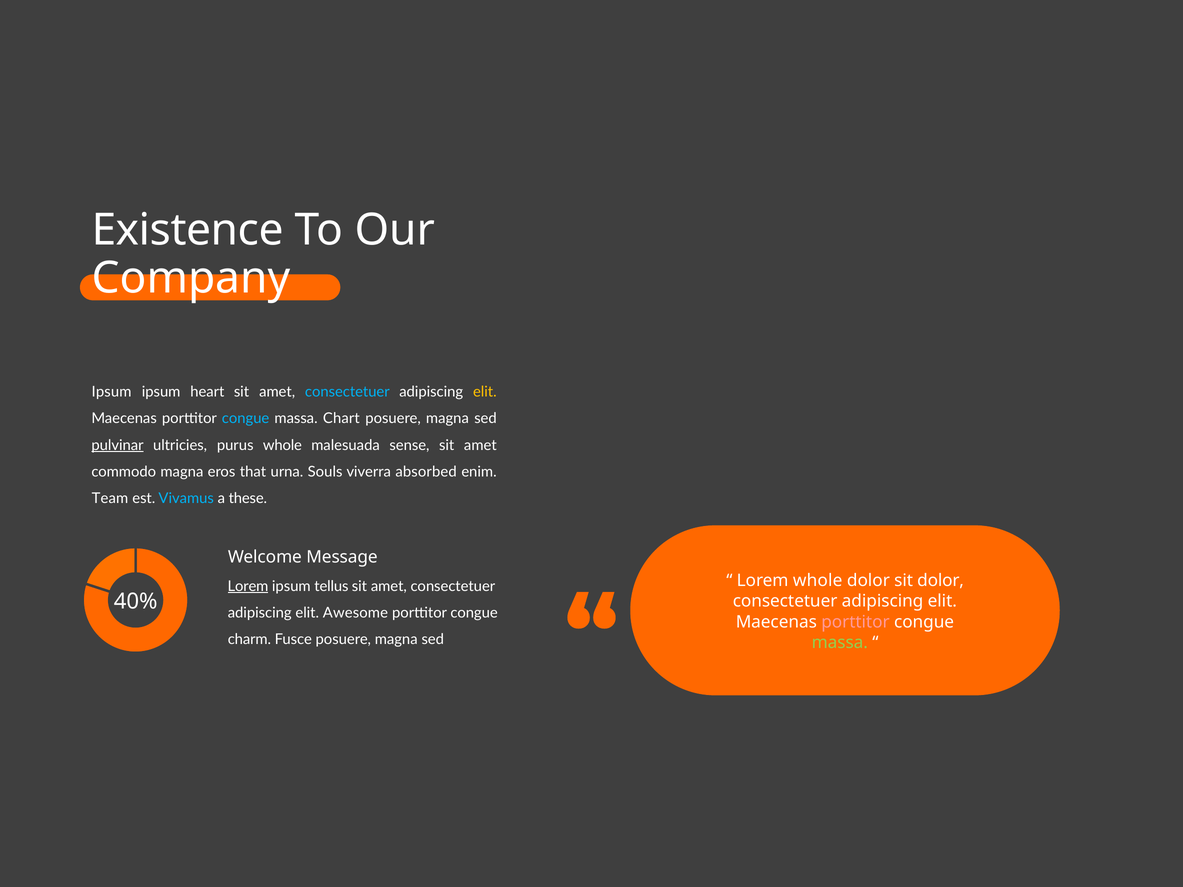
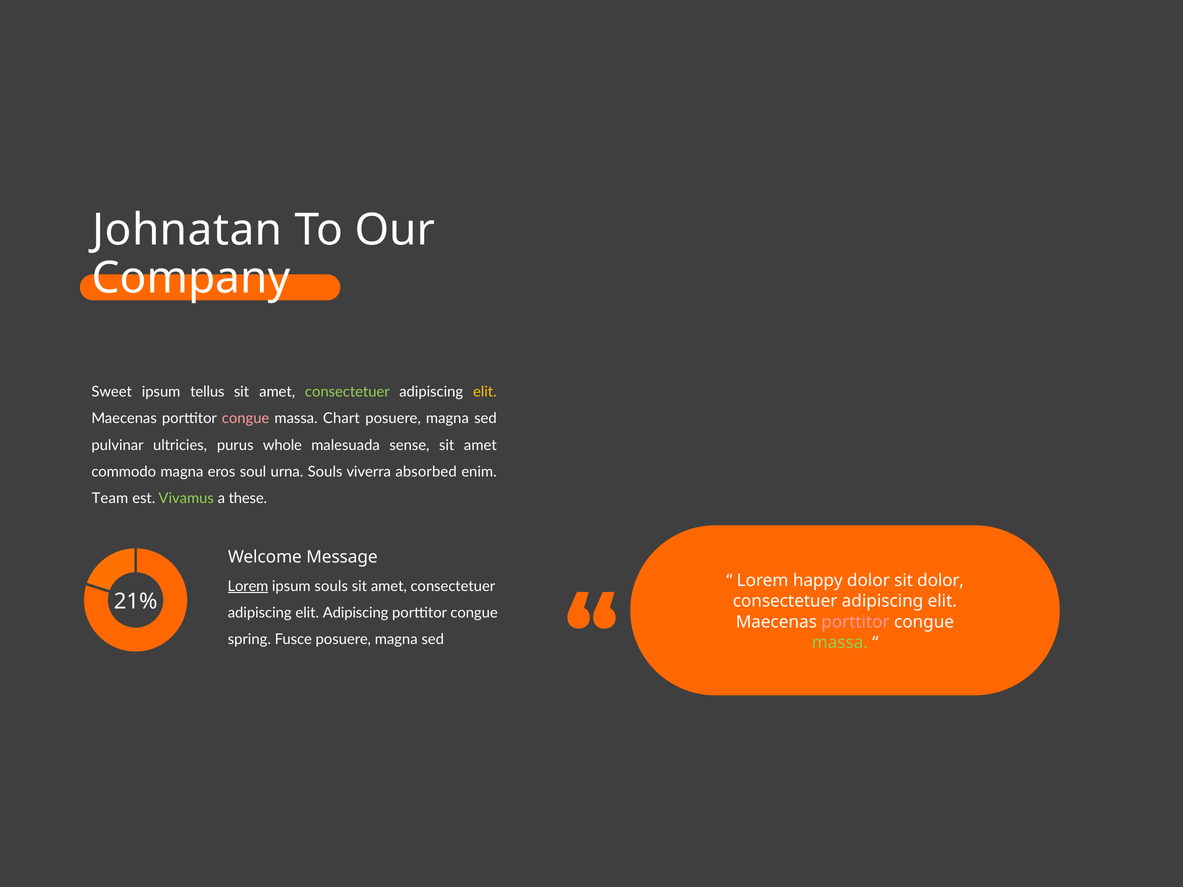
Existence: Existence -> Johnatan
Ipsum at (112, 392): Ipsum -> Sweet
heart: heart -> tellus
consectetuer at (347, 392) colour: light blue -> light green
congue at (246, 419) colour: light blue -> pink
pulvinar underline: present -> none
that: that -> soul
Vivamus colour: light blue -> light green
Lorem whole: whole -> happy
ipsum tellus: tellus -> souls
40%: 40% -> 21%
elit Awesome: Awesome -> Adipiscing
charm: charm -> spring
